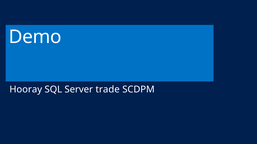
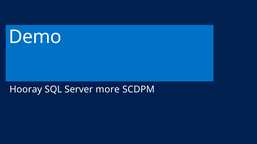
trade: trade -> more
